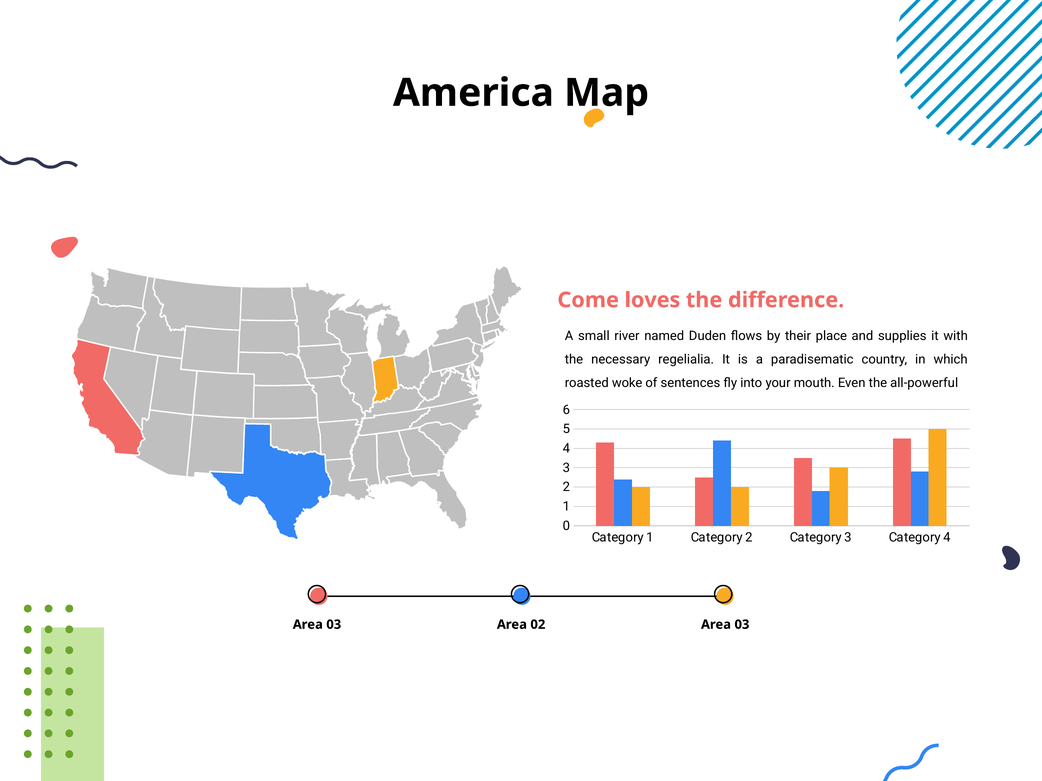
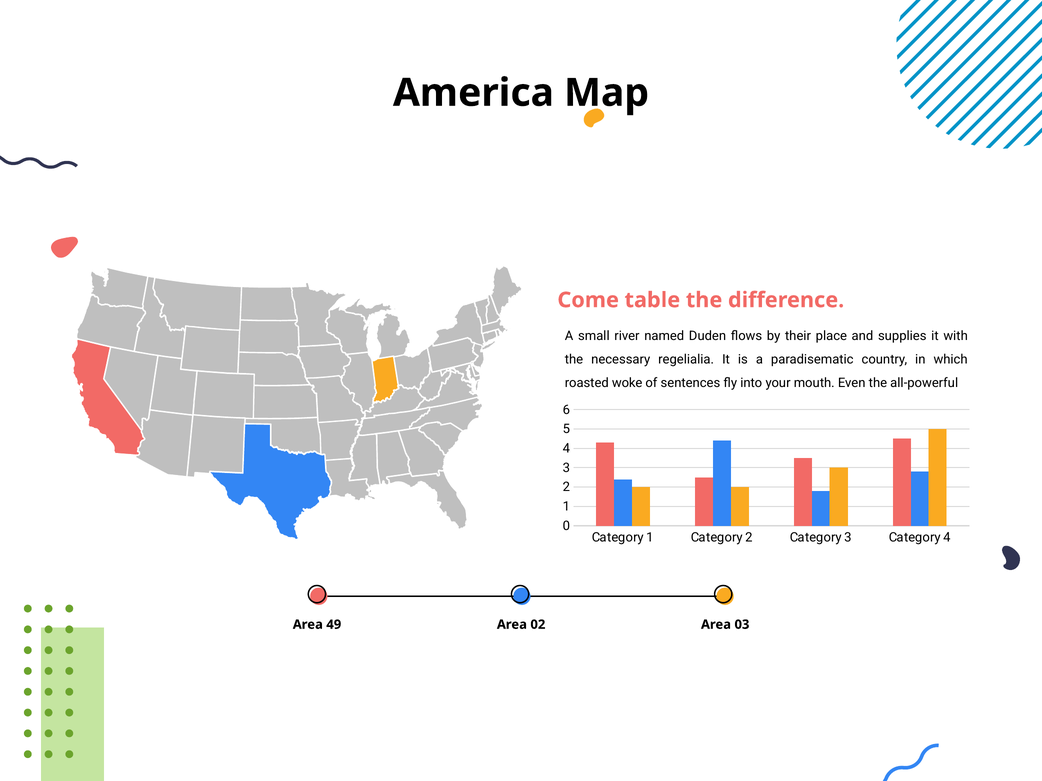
loves: loves -> table
03 at (334, 625): 03 -> 49
